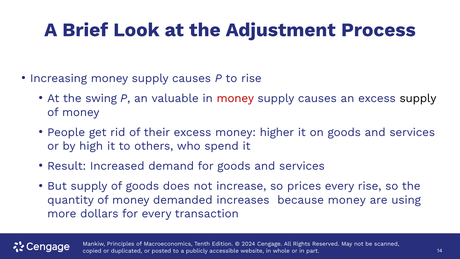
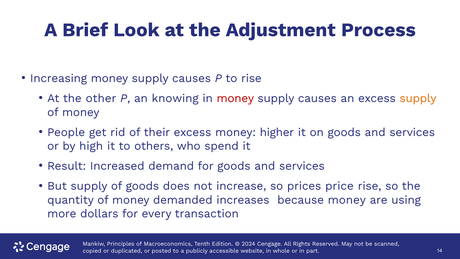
swing: swing -> other
valuable: valuable -> knowing
supply at (418, 98) colour: black -> orange
prices every: every -> price
